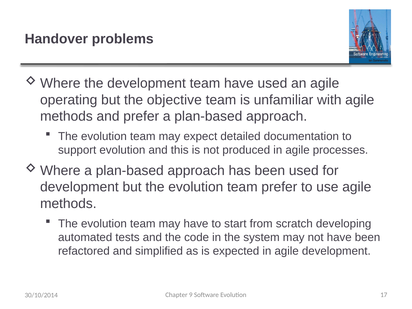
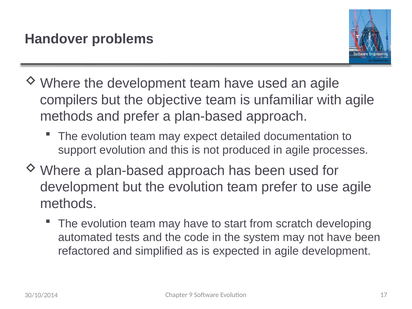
operating: operating -> compilers
